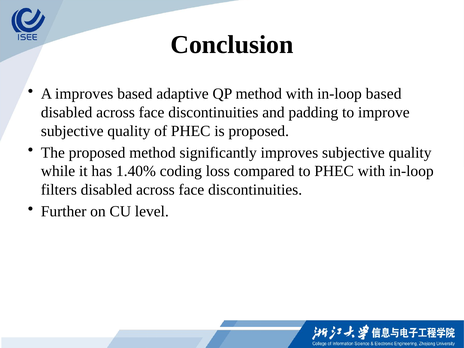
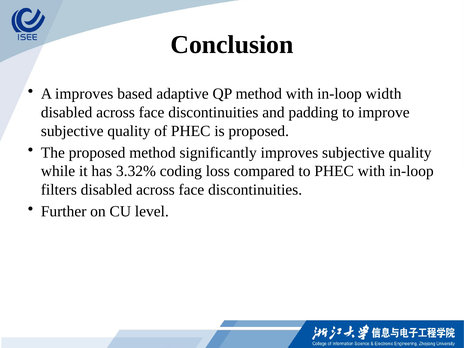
in-loop based: based -> width
1.40%: 1.40% -> 3.32%
